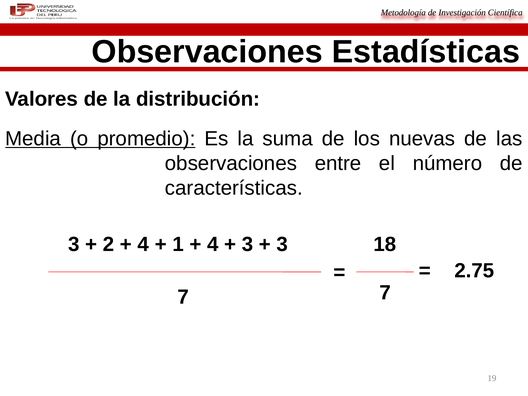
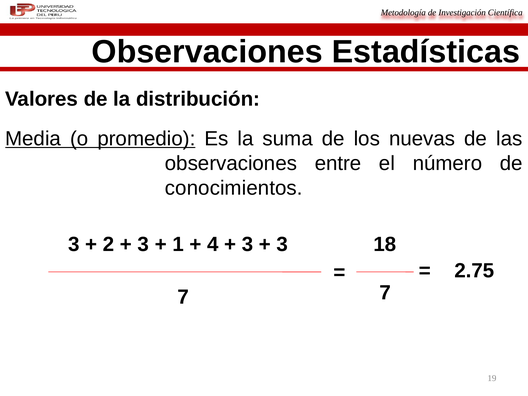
características: características -> conocimientos
4 at (143, 244): 4 -> 3
